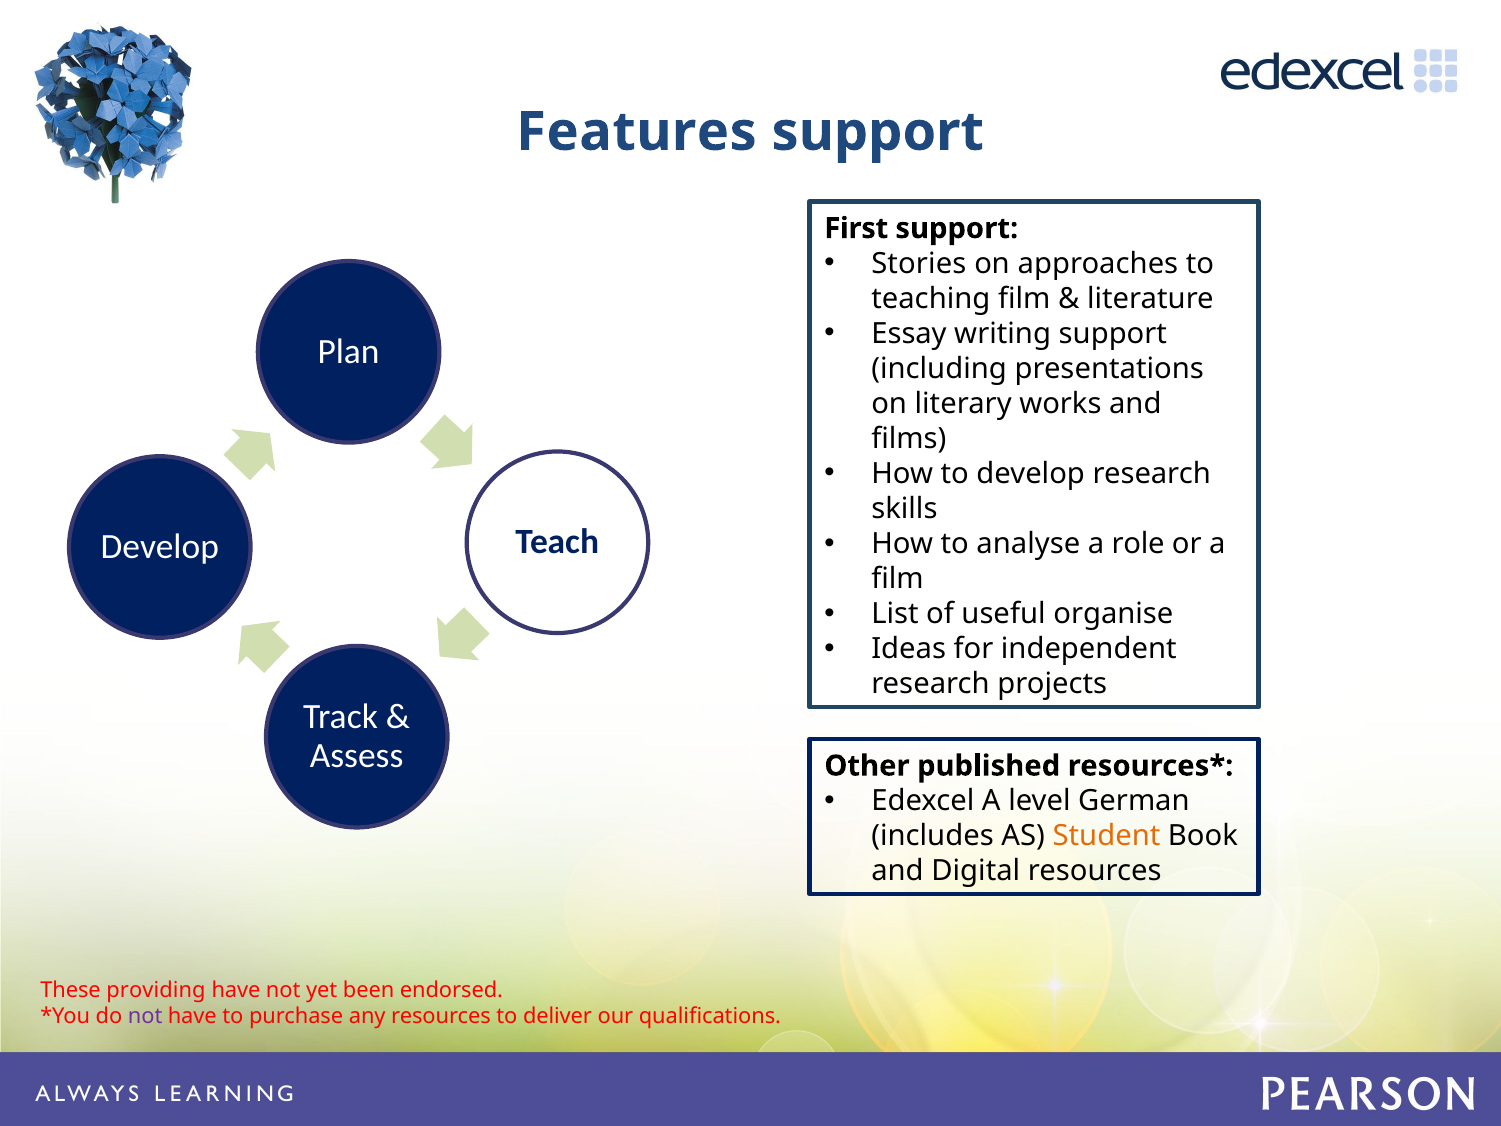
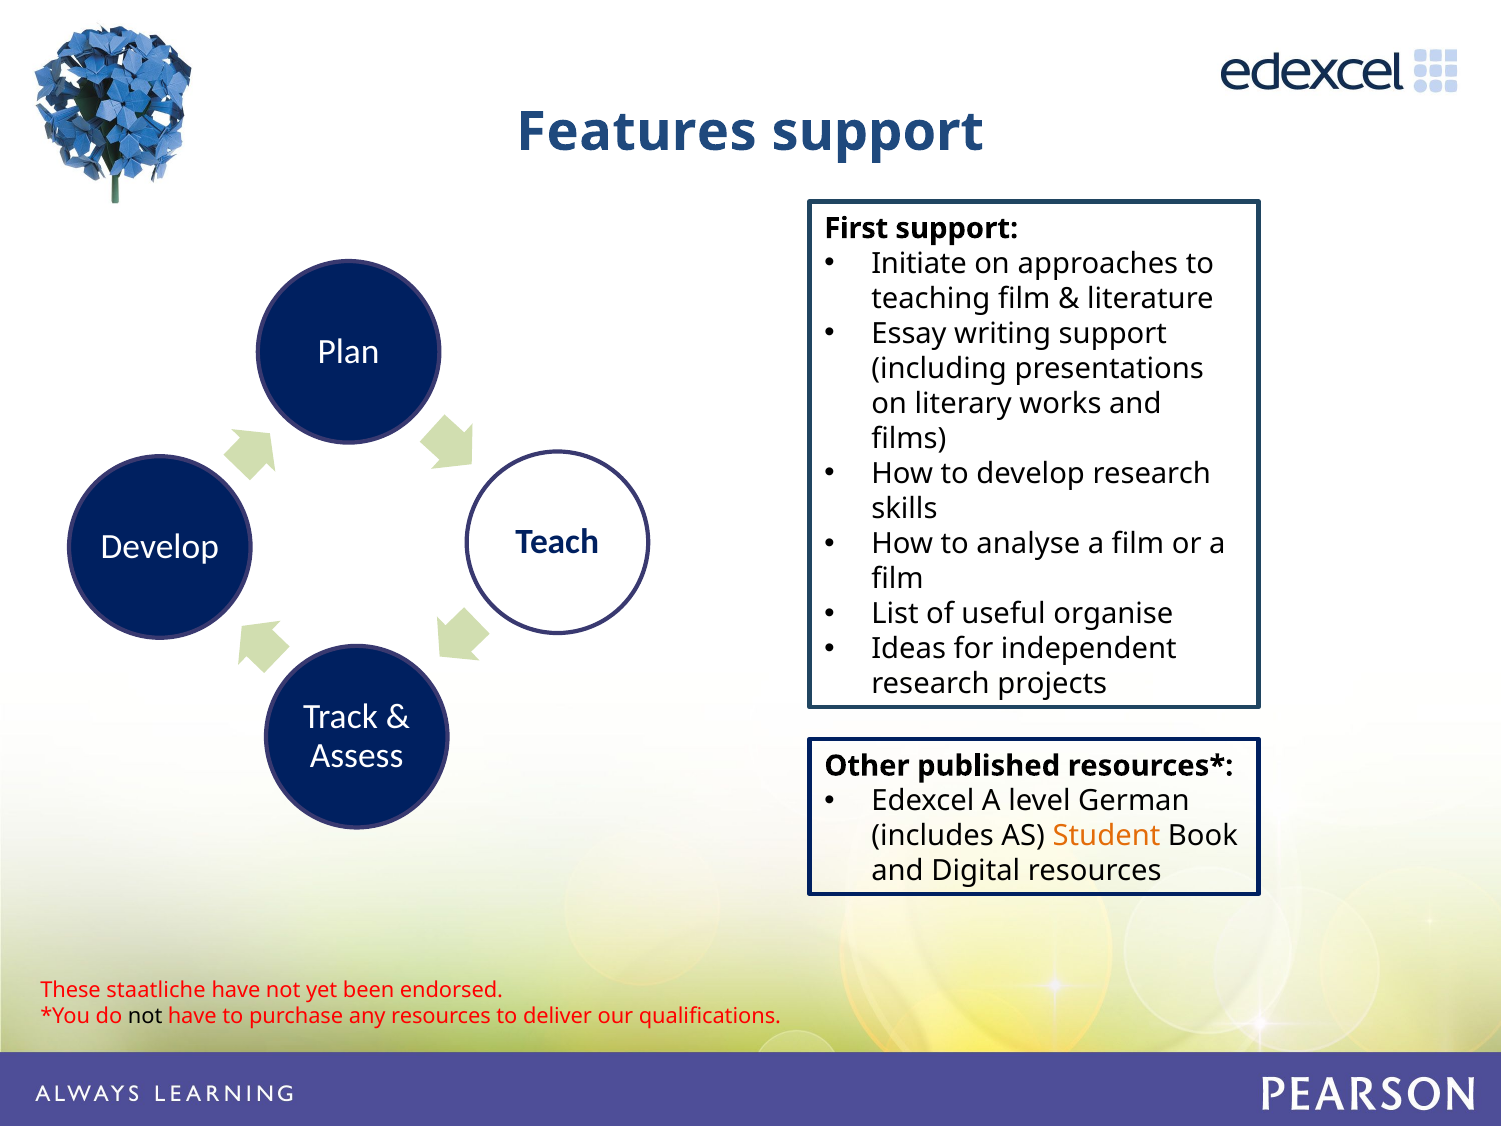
Stories: Stories -> Initiate
analyse a role: role -> film
providing: providing -> staatliche
not at (145, 1016) colour: purple -> black
